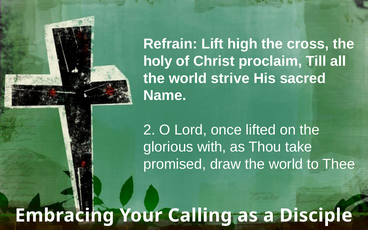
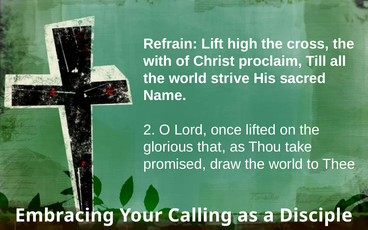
holy: holy -> with
with: with -> that
